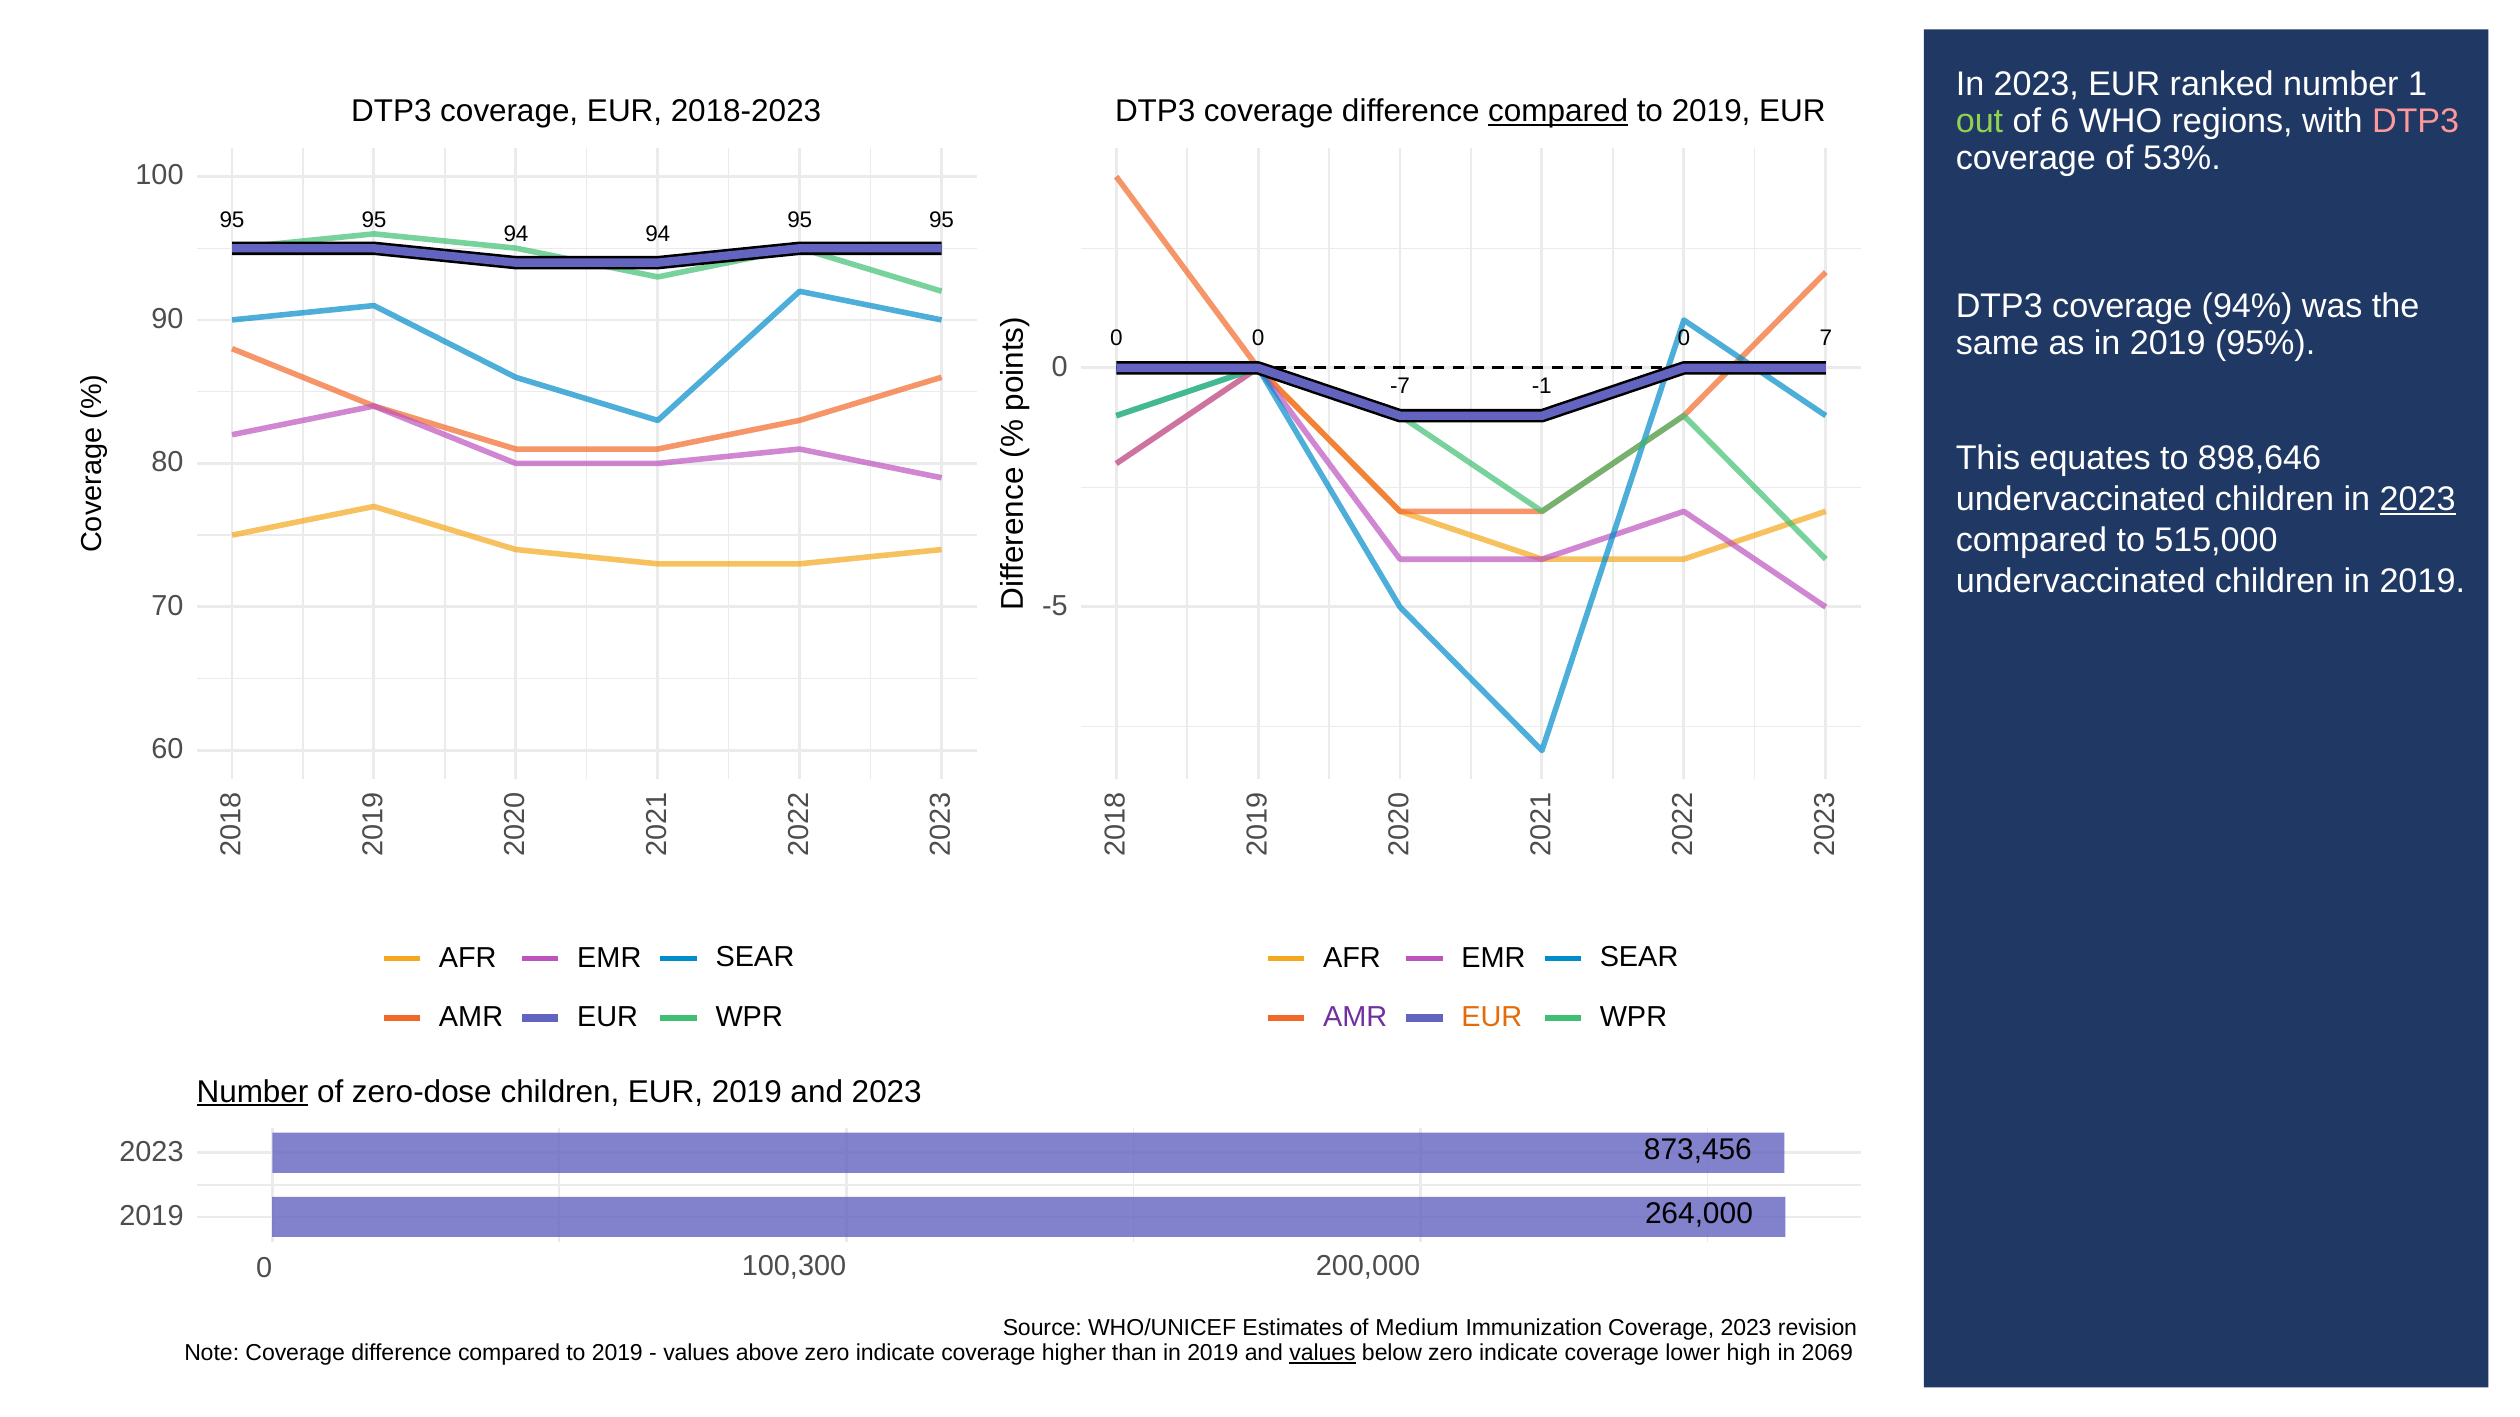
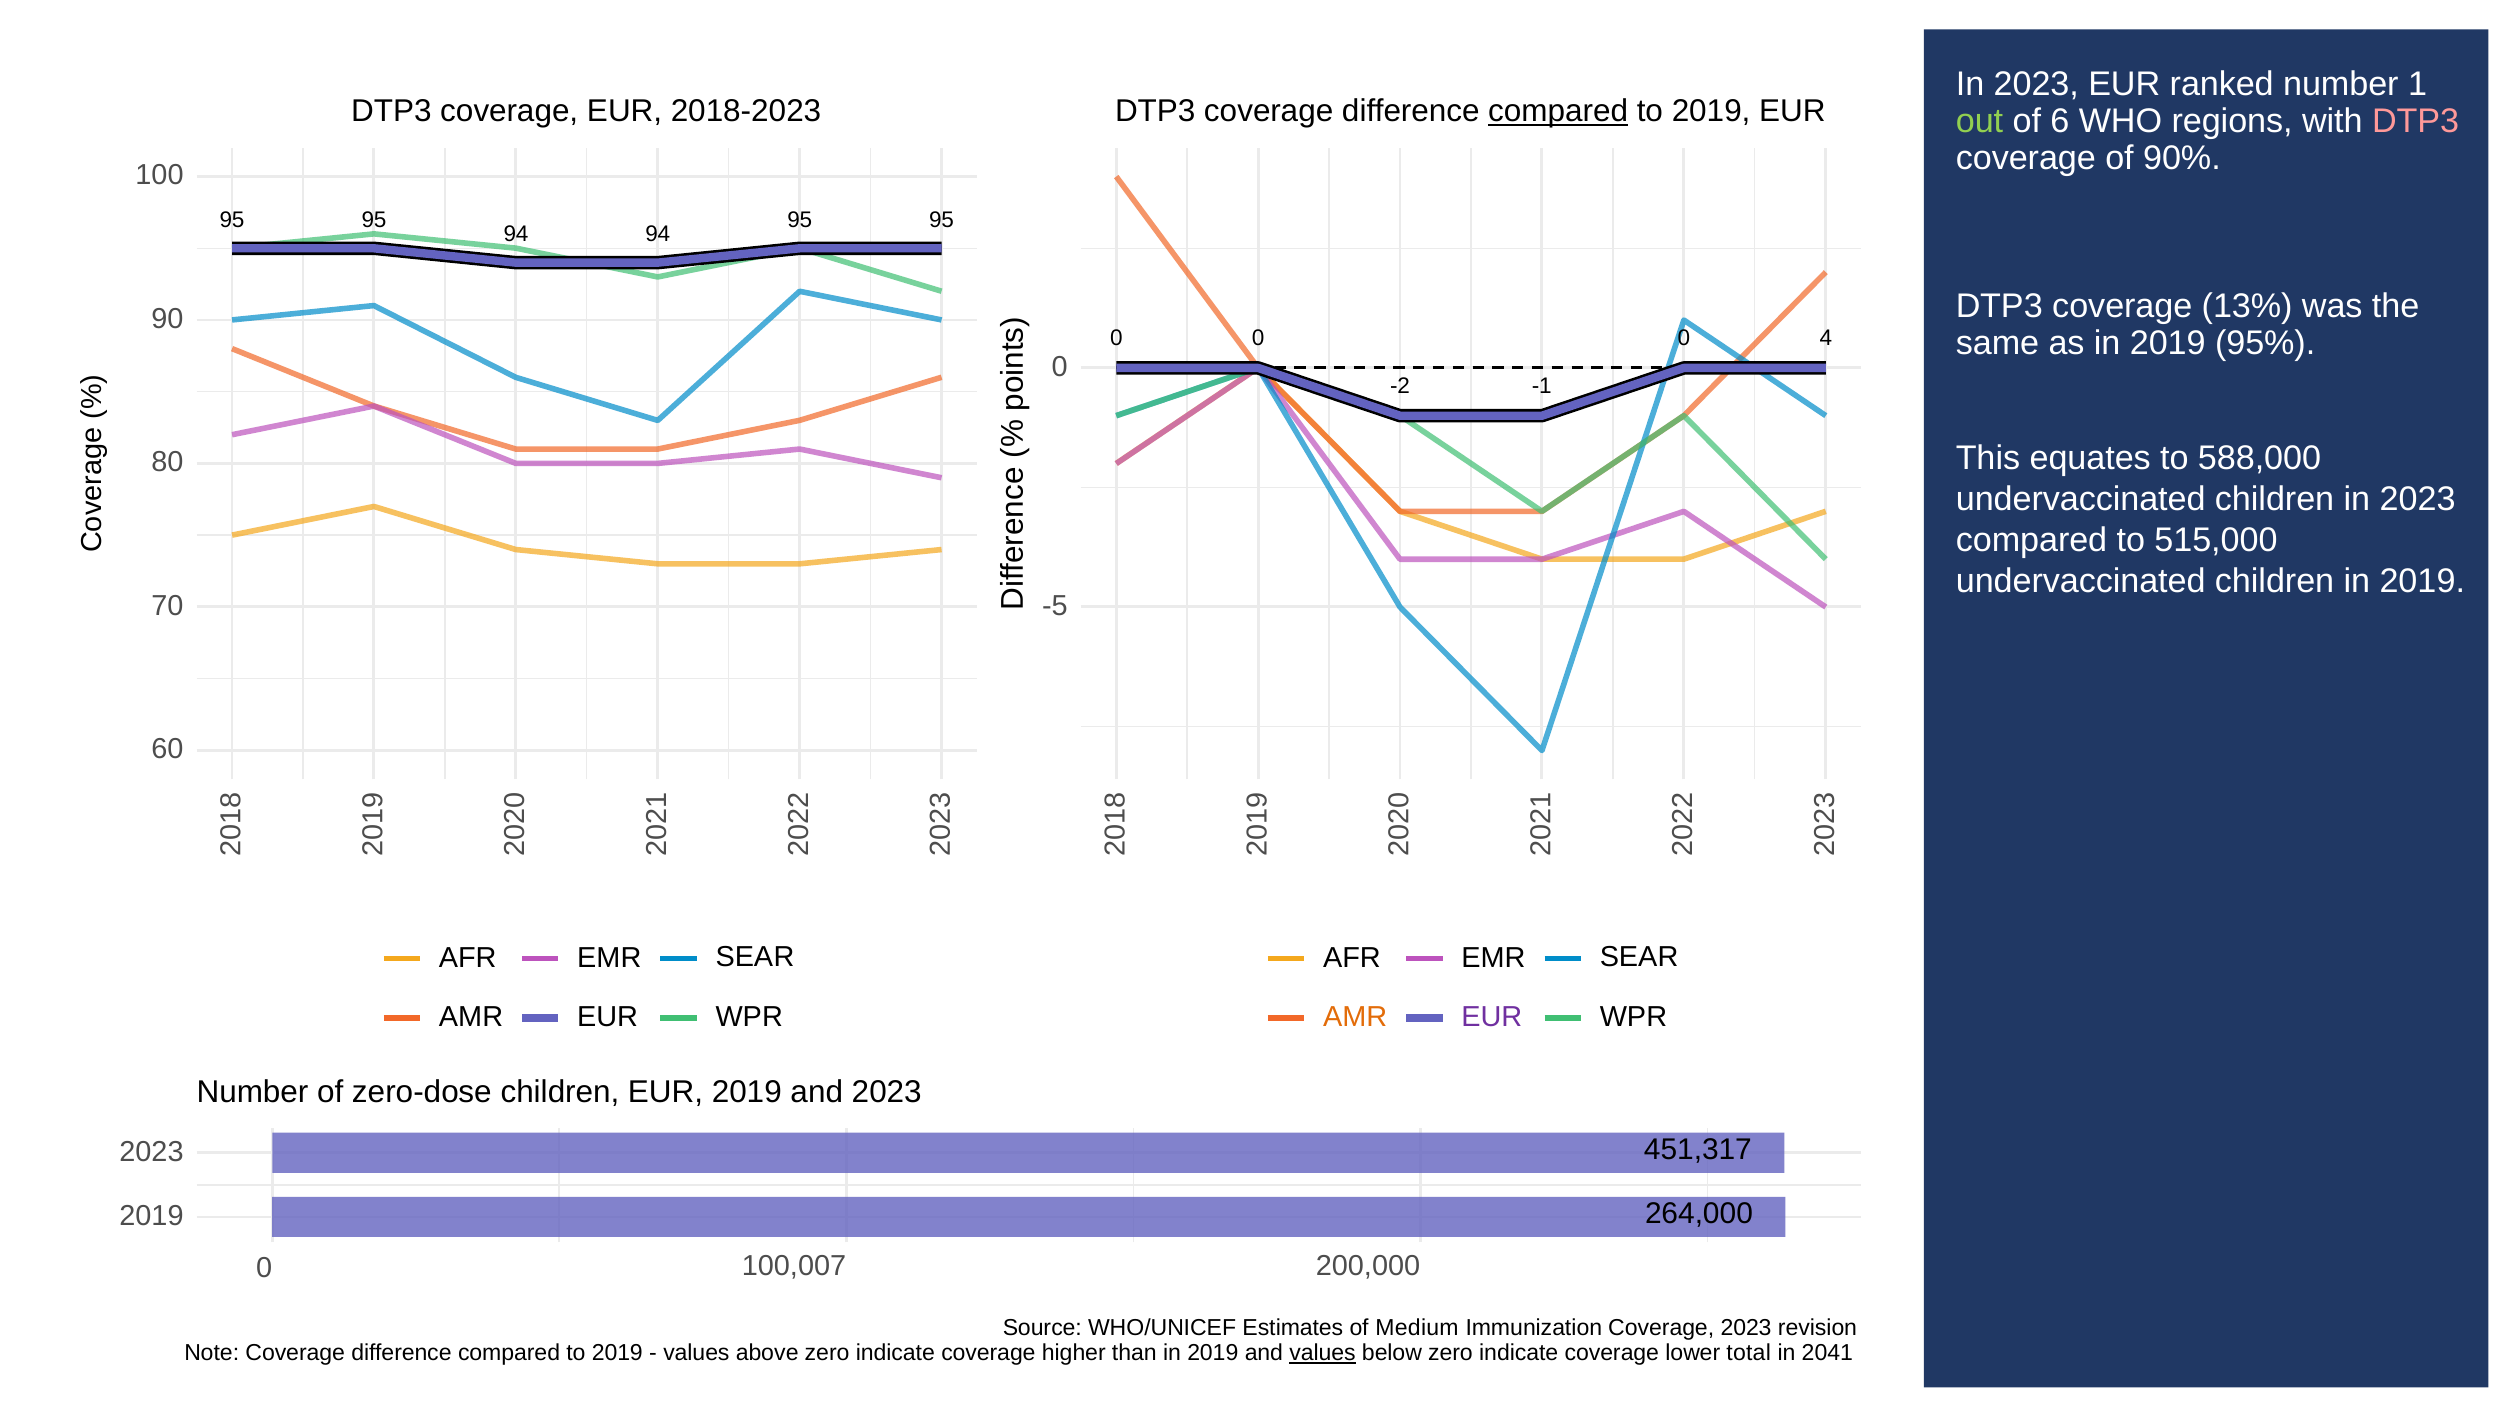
53%: 53% -> 90%
94%: 94% -> 13%
7: 7 -> 4
-7: -7 -> -2
898,646: 898,646 -> 588,000
2023 at (2418, 500) underline: present -> none
AMR at (1355, 1018) colour: purple -> orange
EUR at (1492, 1017) colour: orange -> purple
Number at (252, 1092) underline: present -> none
873,456: 873,456 -> 451,317
100,300: 100,300 -> 100,007
high: high -> total
2069: 2069 -> 2041
